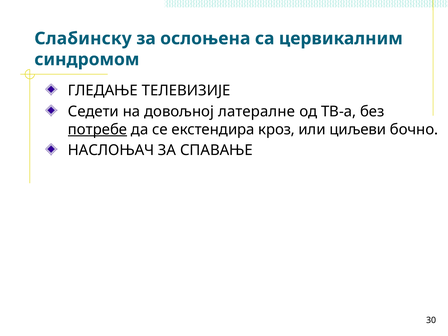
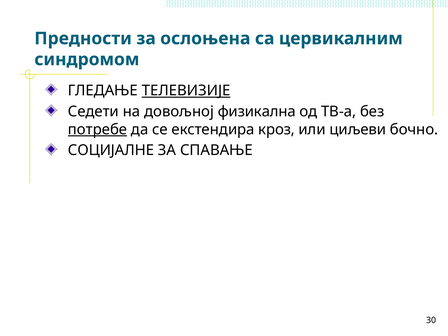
Слабинску: Слабинску -> Предности
ТЕЛЕВИЗИЈЕ underline: none -> present
латералне: латералне -> физикална
НАСЛОЊАЧ: НАСЛОЊАЧ -> СОЦИЈАЛНЕ
